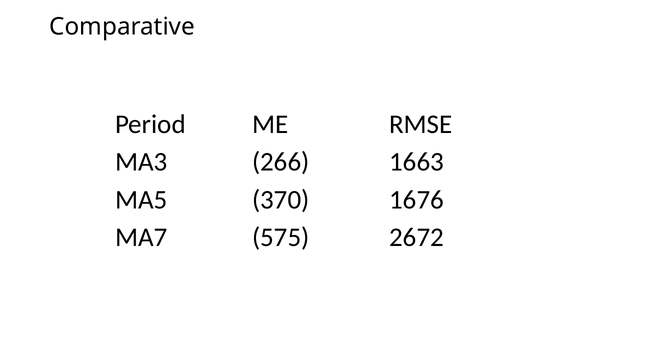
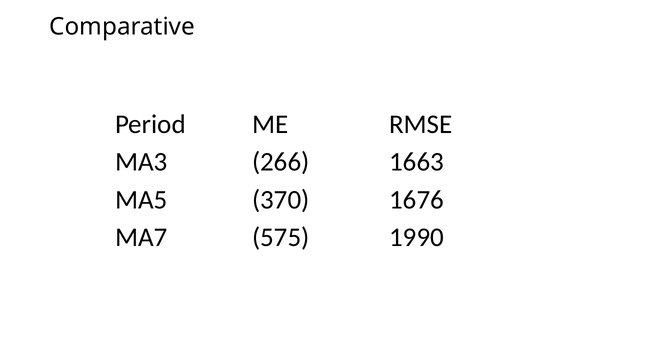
2672: 2672 -> 1990
